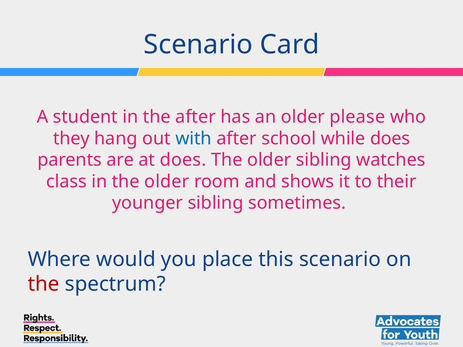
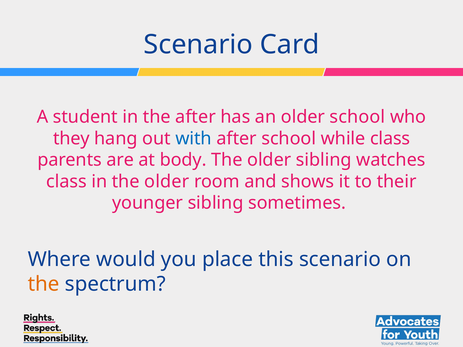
older please: please -> school
while does: does -> class
at does: does -> body
the at (44, 284) colour: red -> orange
